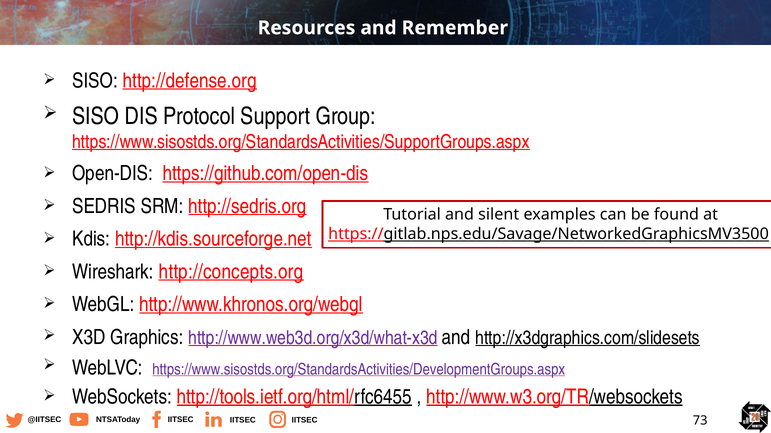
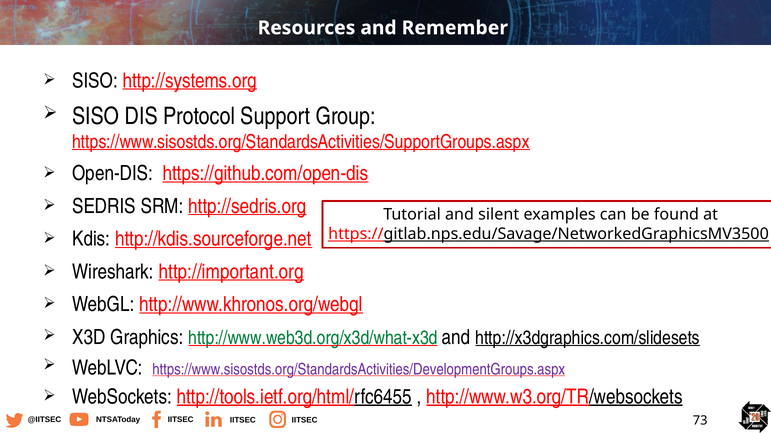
http://defense.org: http://defense.org -> http://systems.org
http://concepts.org: http://concepts.org -> http://important.org
http://www.web3d.org/x3d/what-x3d colour: purple -> green
